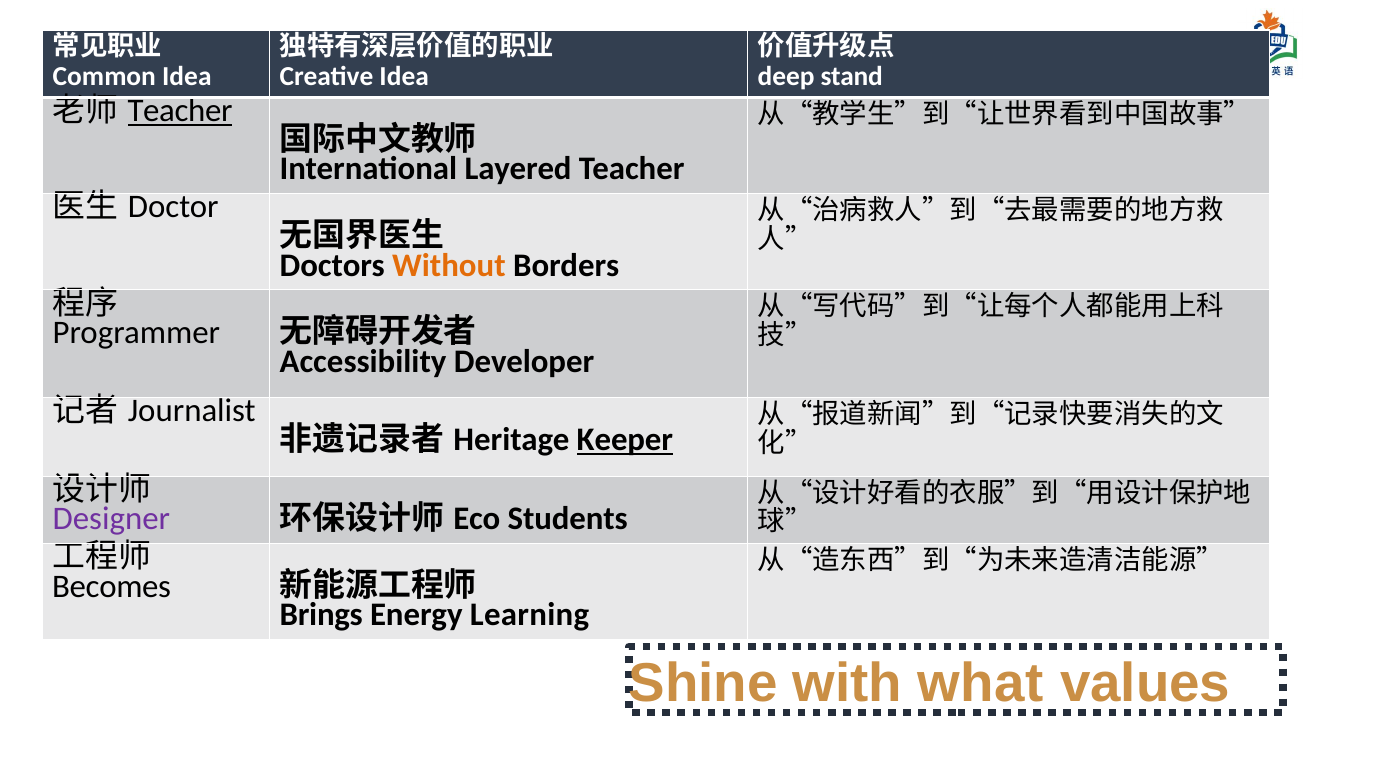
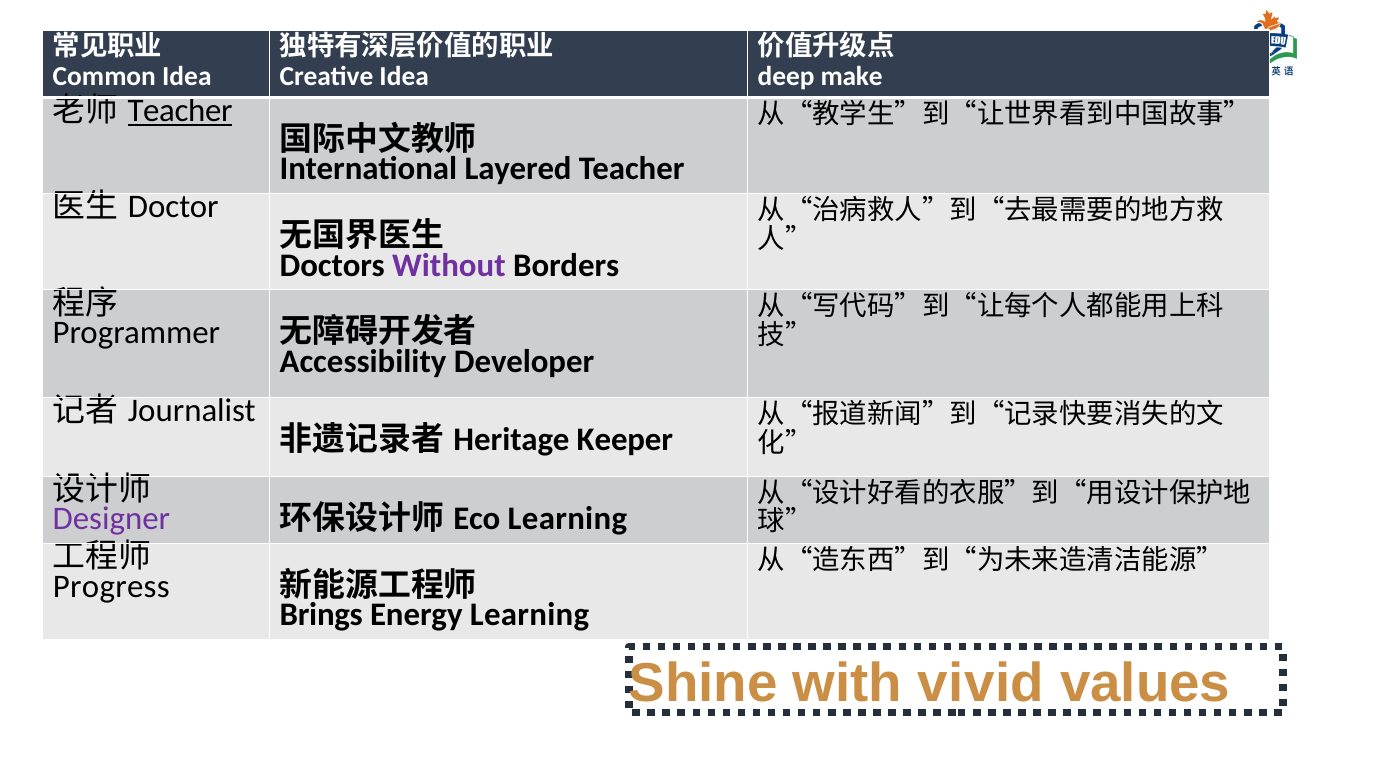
stand: stand -> make
Without colour: orange -> purple
Keeper underline: present -> none
Students at (568, 518): Students -> Learning
Becomes: Becomes -> Progress
what: what -> vivid
